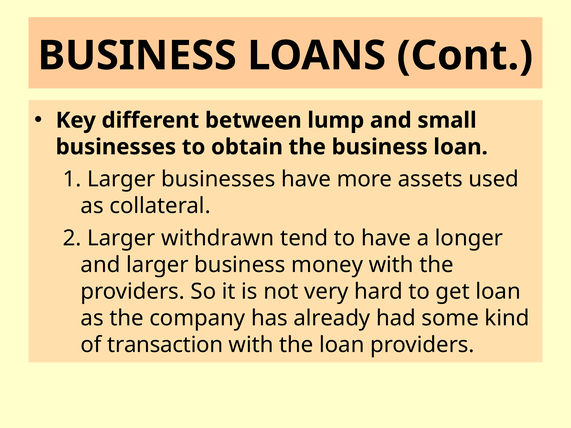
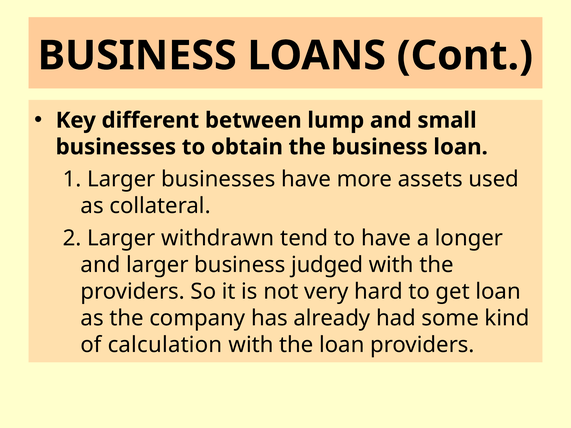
money: money -> judged
transaction: transaction -> calculation
